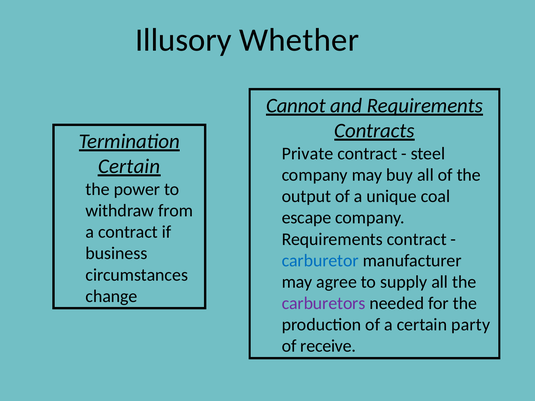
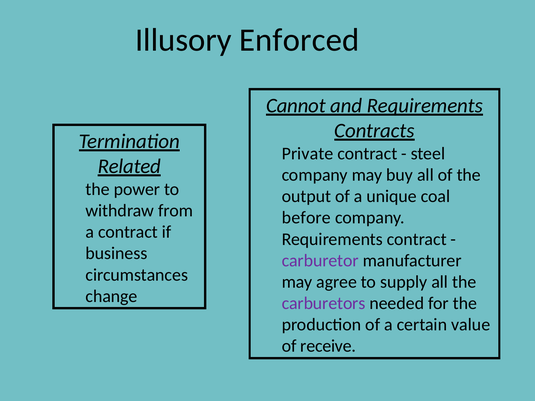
Whether: Whether -> Enforced
Certain at (129, 166): Certain -> Related
escape: escape -> before
carburetor colour: blue -> purple
party: party -> value
